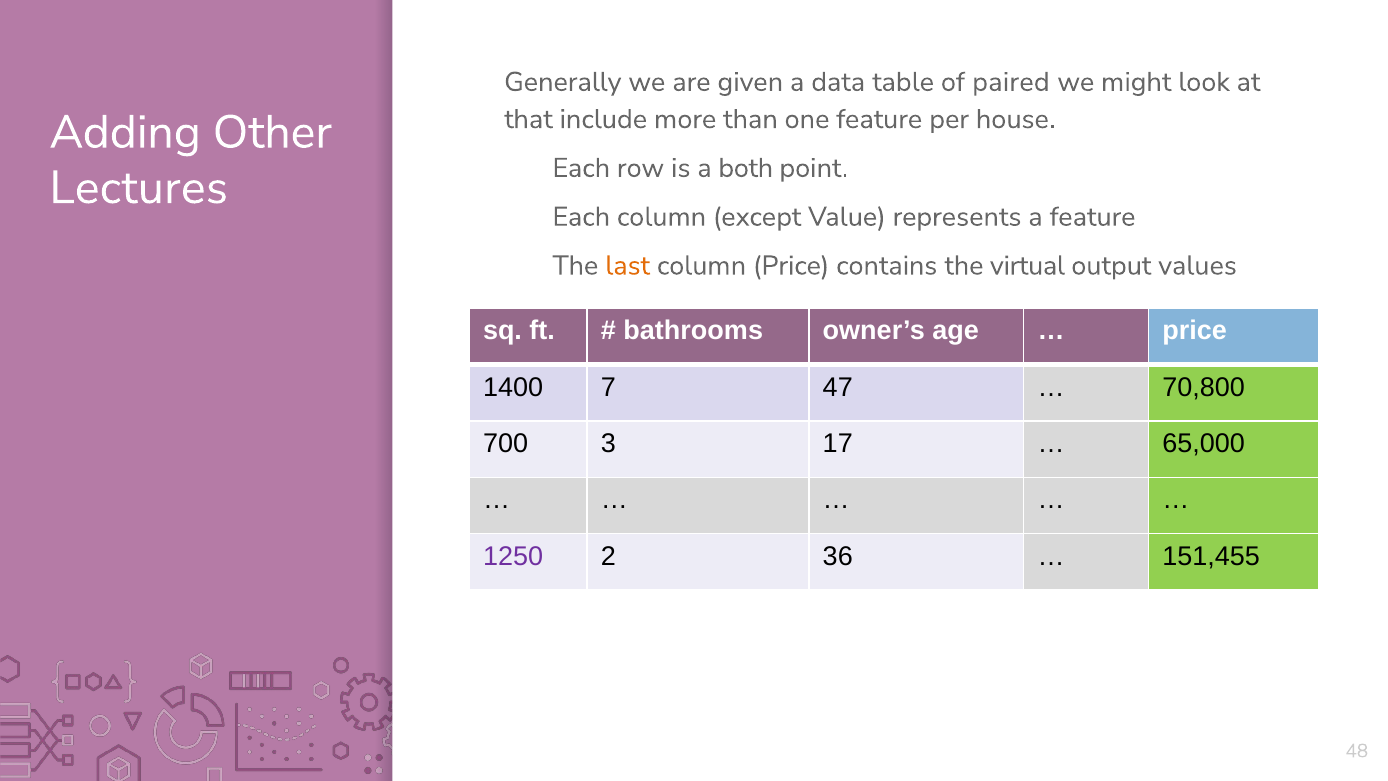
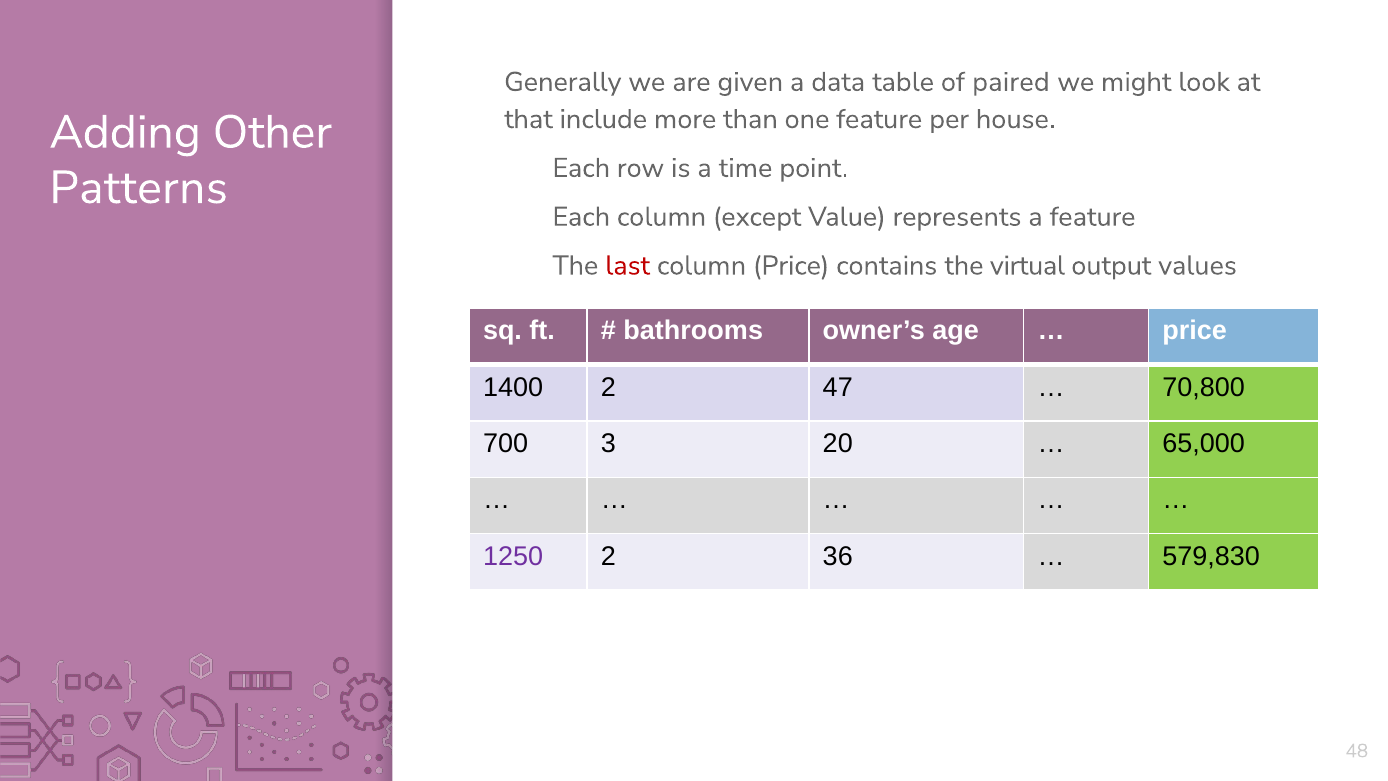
both: both -> time
Lectures: Lectures -> Patterns
last colour: orange -> red
1400 7: 7 -> 2
17: 17 -> 20
151,455: 151,455 -> 579,830
